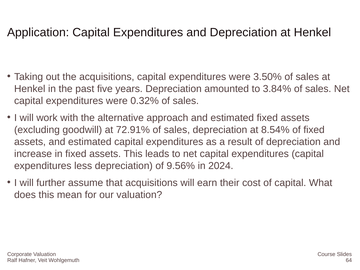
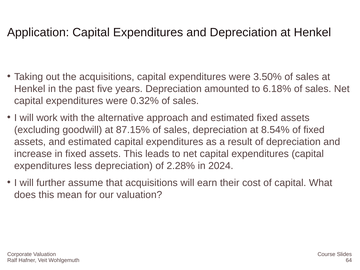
3.84%: 3.84% -> 6.18%
72.91%: 72.91% -> 87.15%
9.56%: 9.56% -> 2.28%
